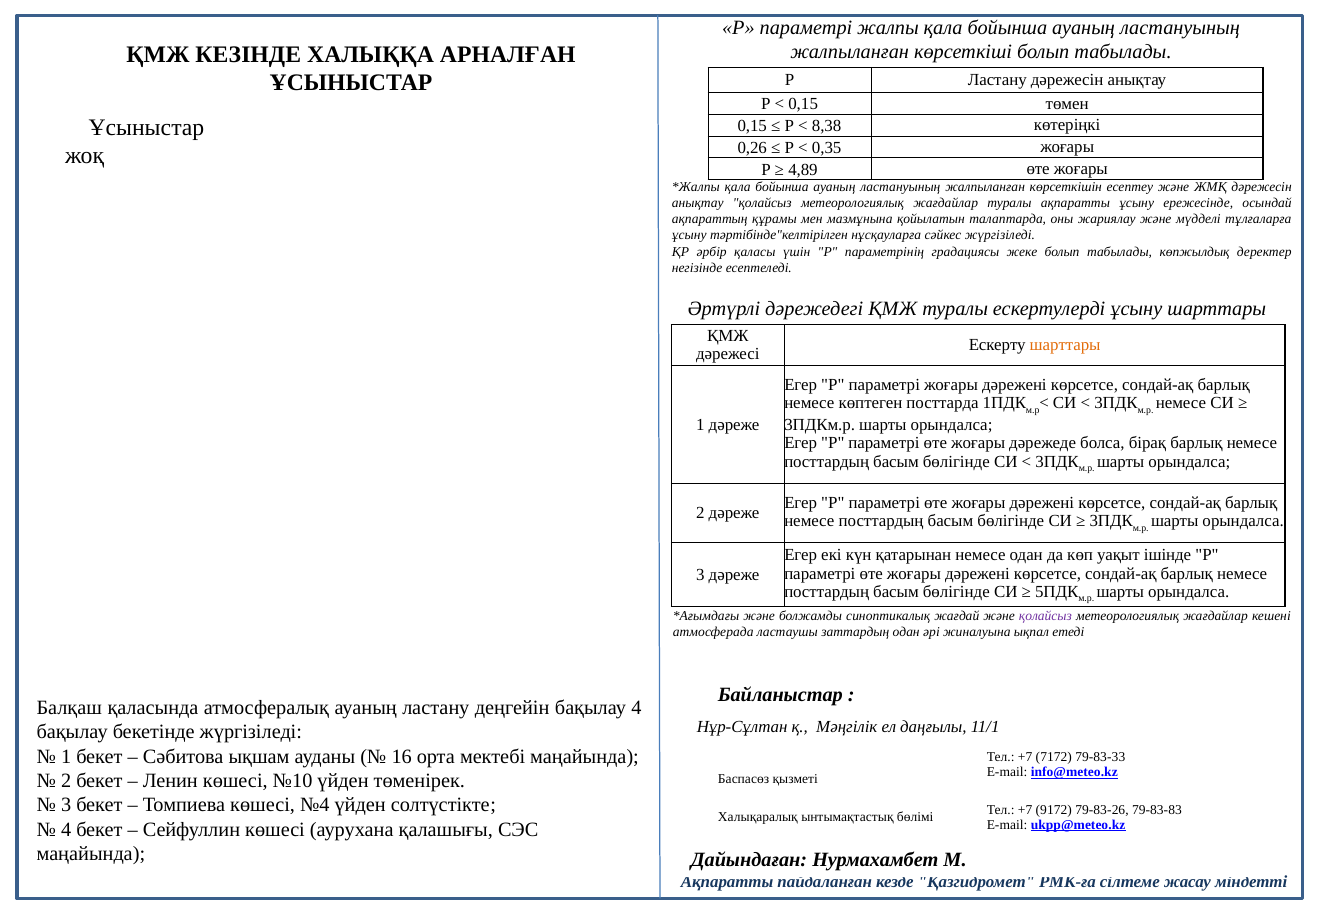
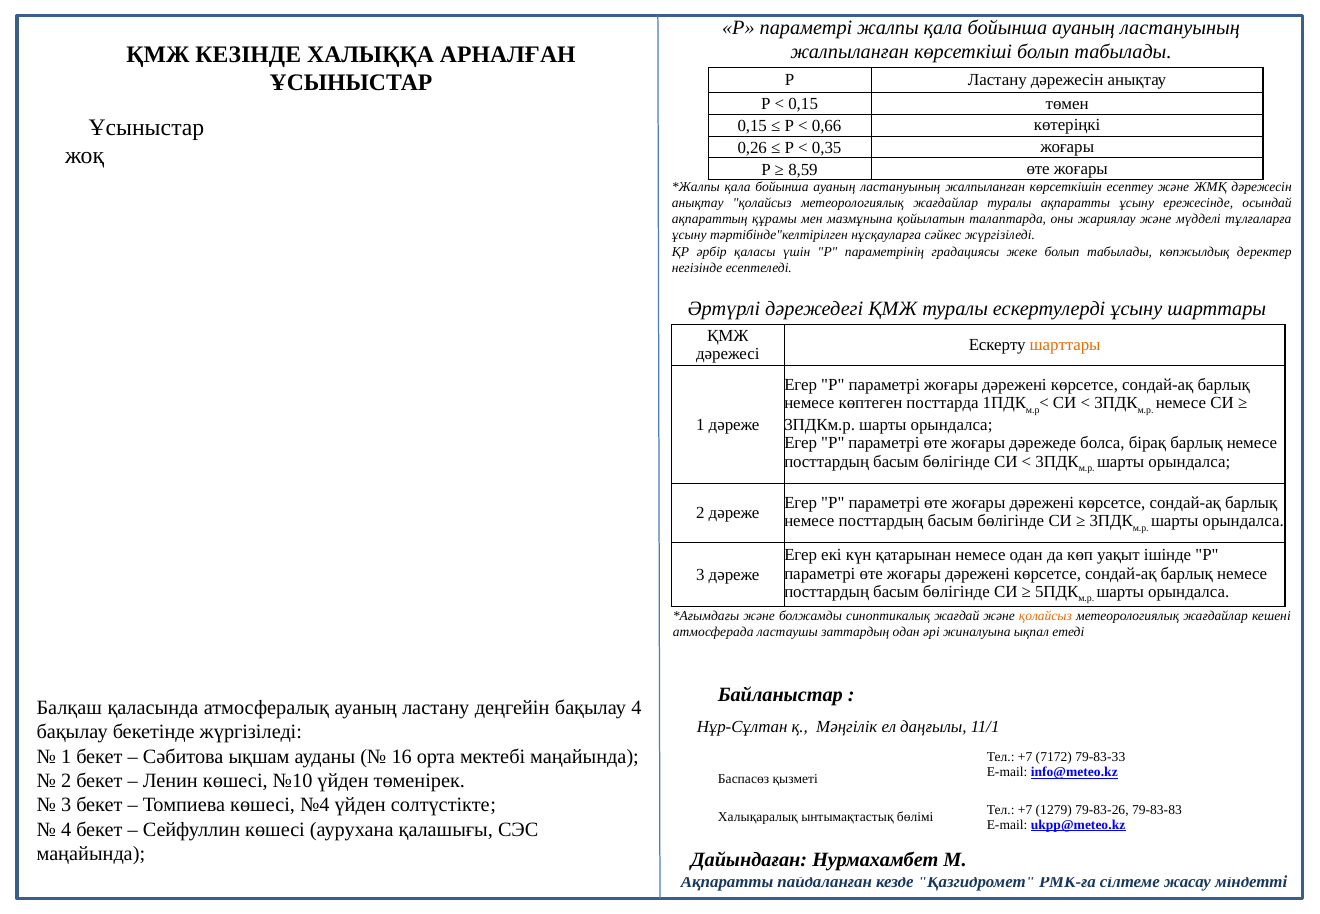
8,38: 8,38 -> 0,66
4,89: 4,89 -> 8,59
қолайсыз at (1045, 616) colour: purple -> orange
9172: 9172 -> 1279
